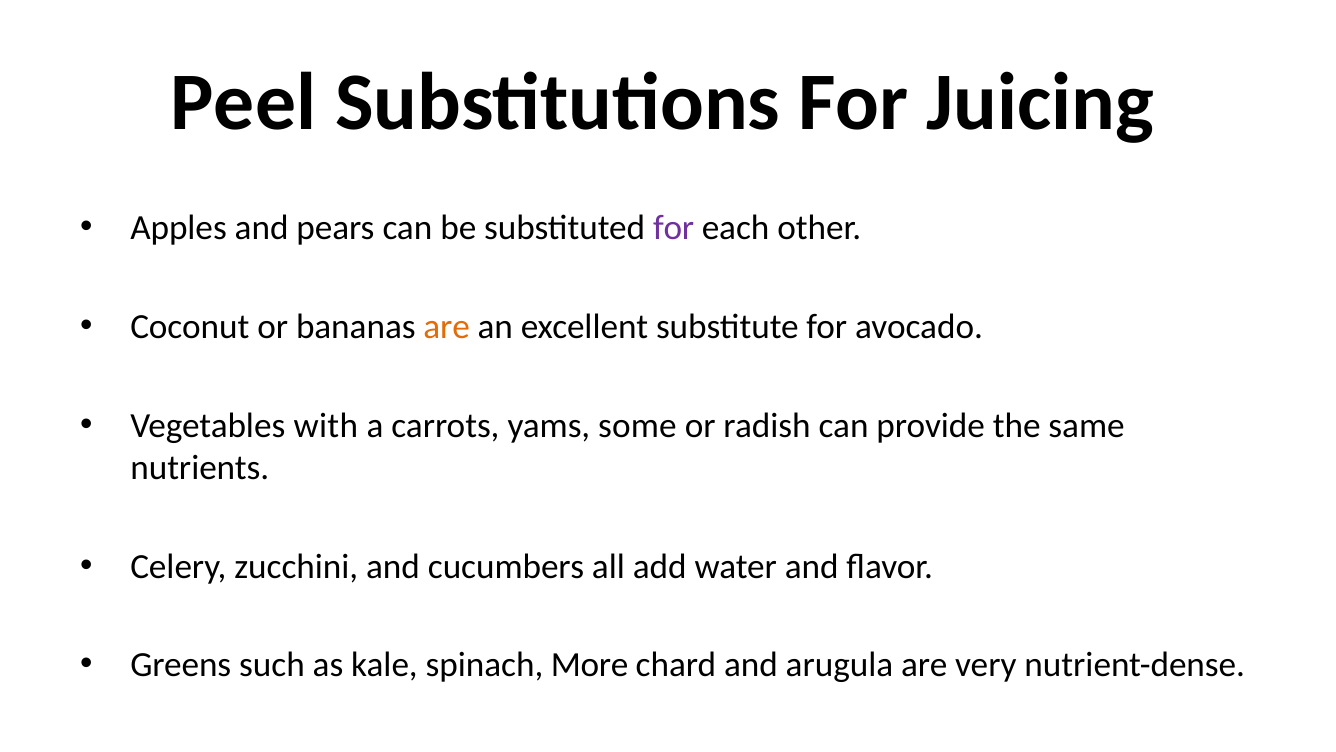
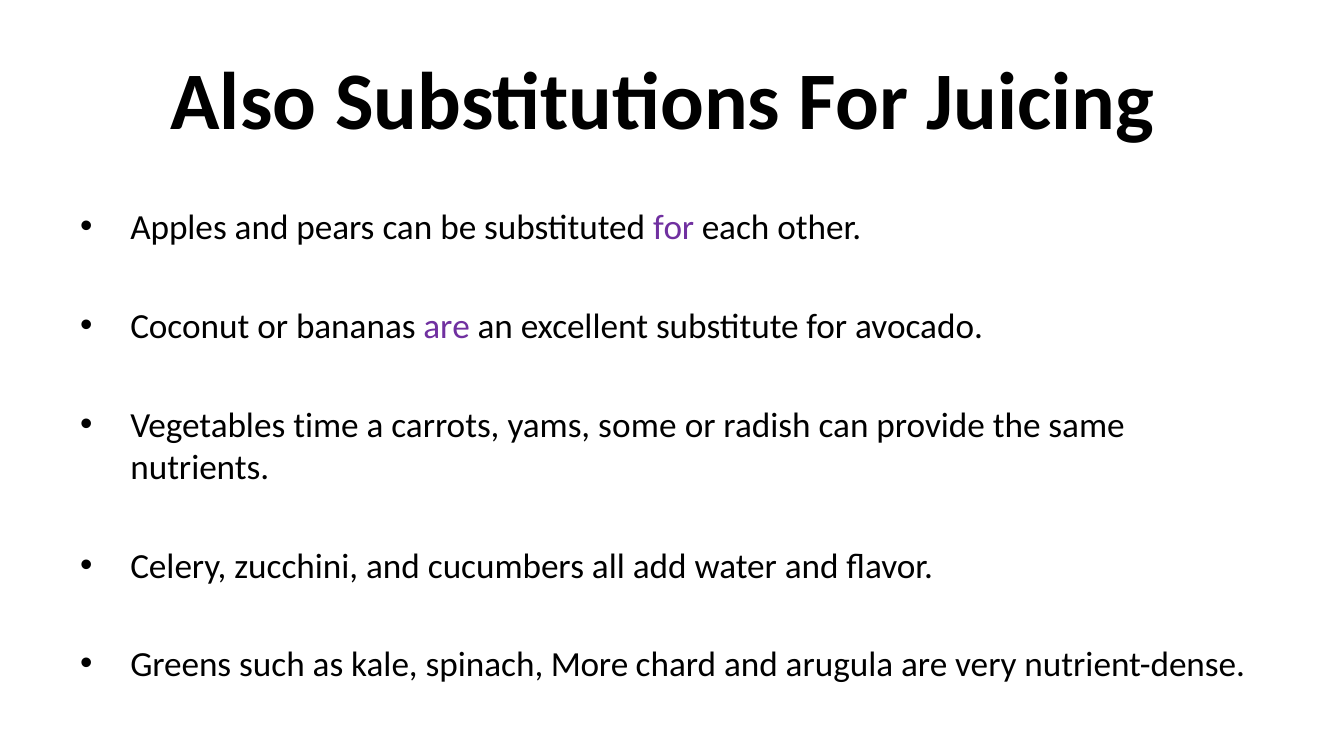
Peel: Peel -> Also
are at (447, 327) colour: orange -> purple
with: with -> time
